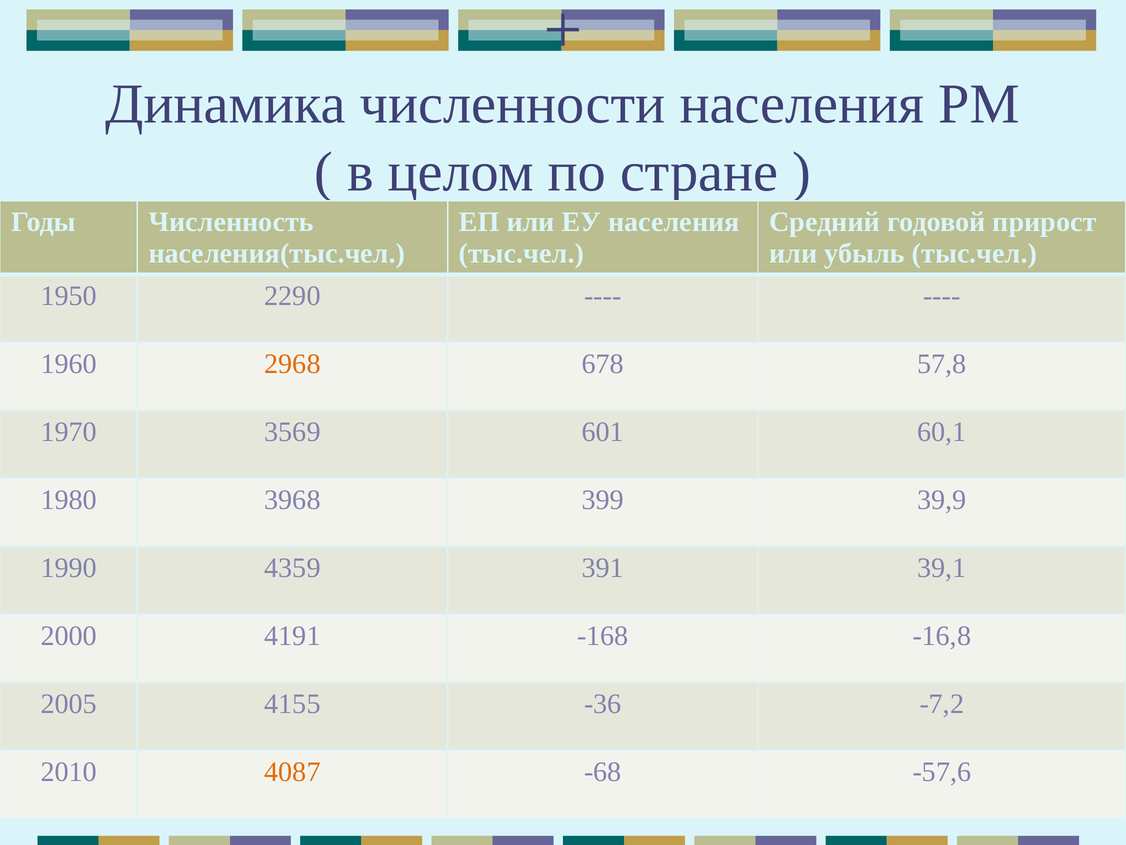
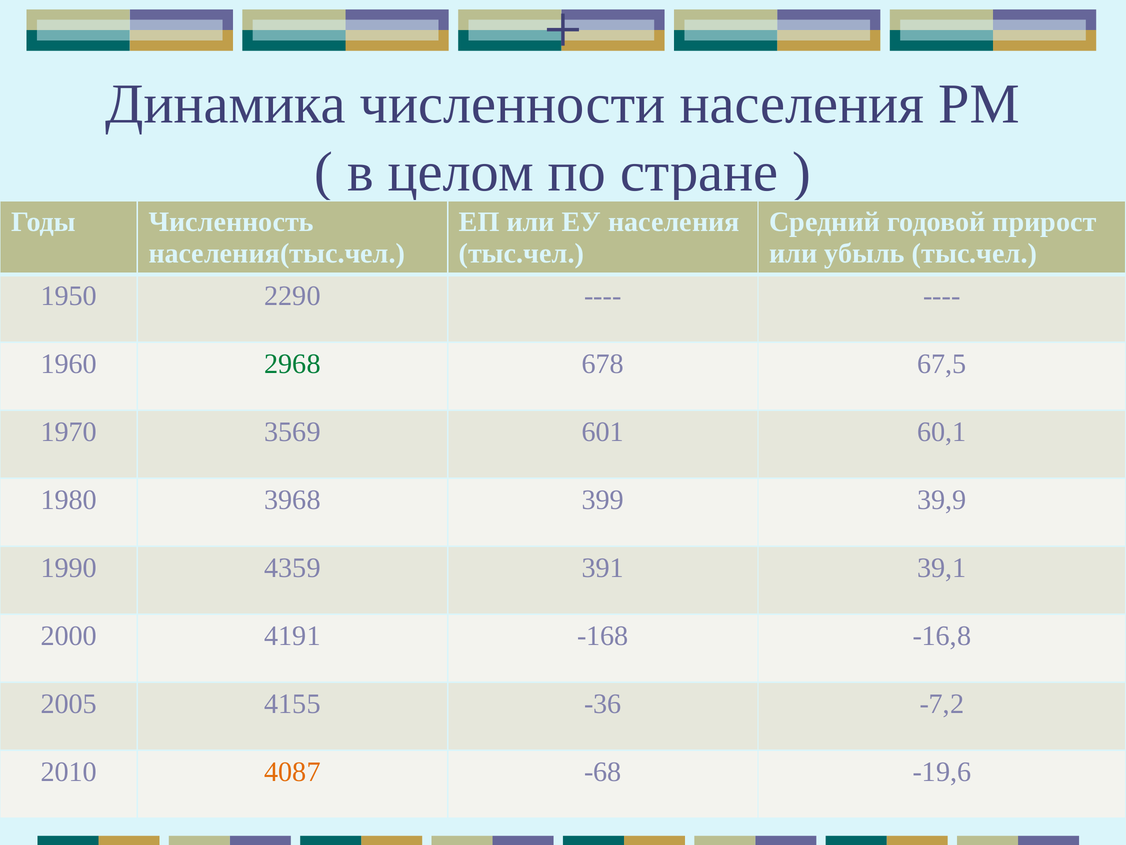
2968 colour: orange -> green
57,8: 57,8 -> 67,5
-57,6: -57,6 -> -19,6
